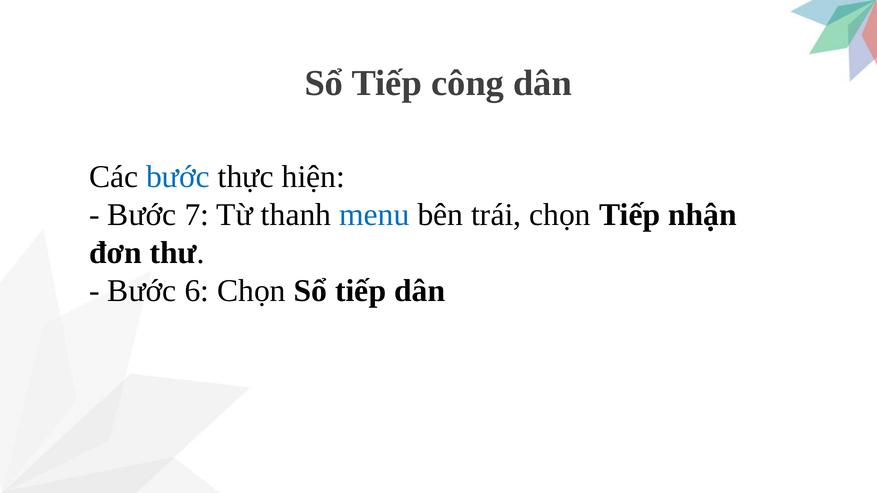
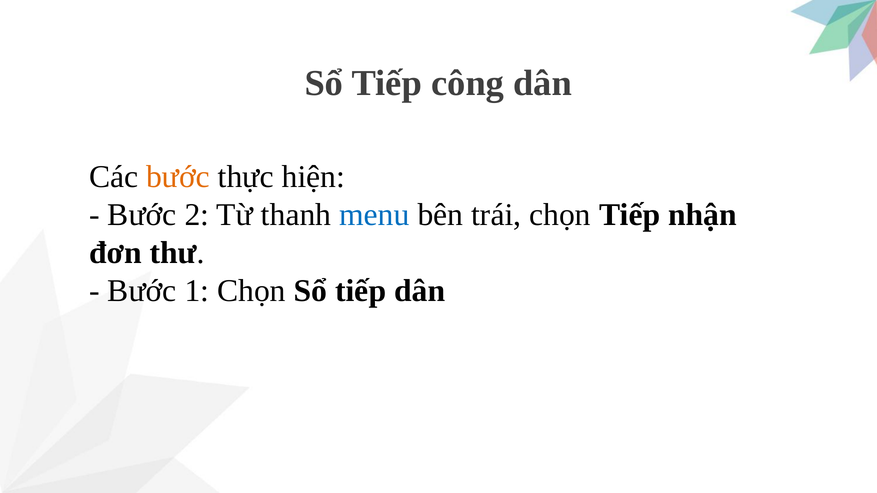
bước at (178, 177) colour: blue -> orange
7: 7 -> 2
6: 6 -> 1
